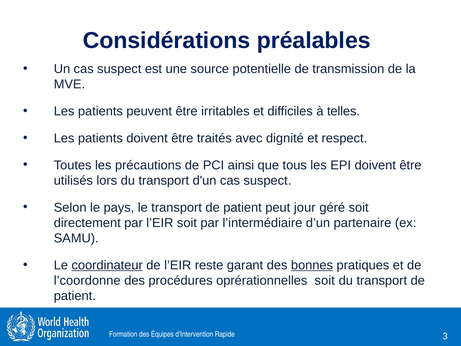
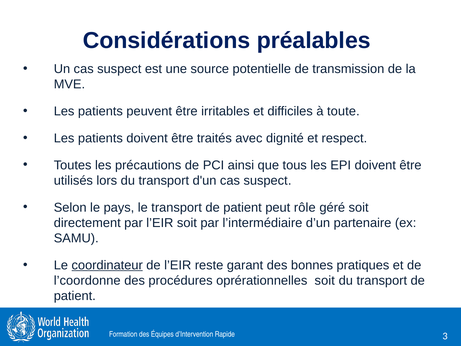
telles: telles -> toute
jour: jour -> rôle
bonnes underline: present -> none
